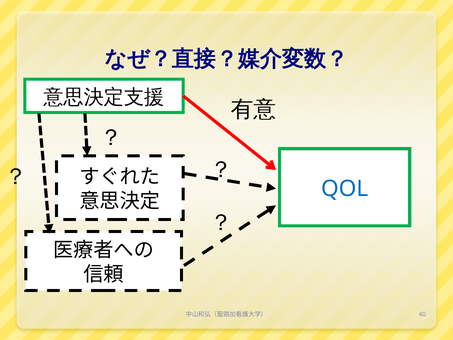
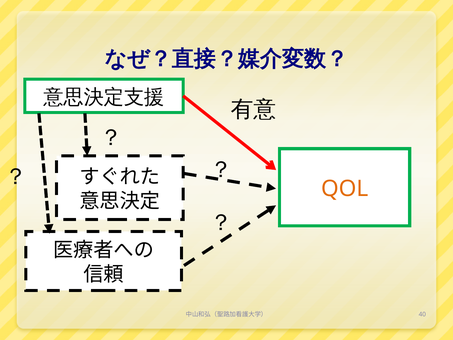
QOL colour: blue -> orange
